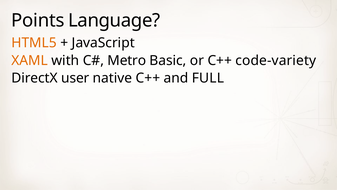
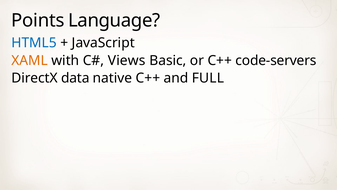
HTML5 colour: orange -> blue
Metro: Metro -> Views
code-variety: code-variety -> code-servers
user: user -> data
